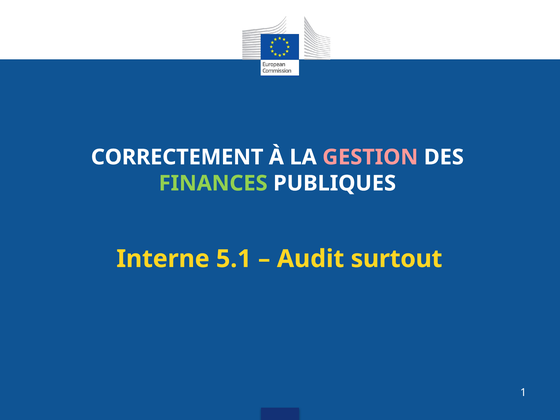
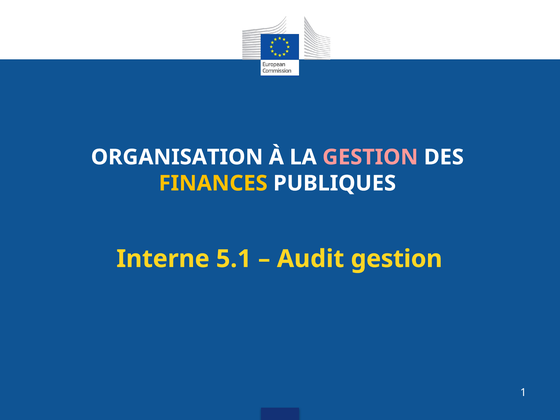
CORRECTEMENT: CORRECTEMENT -> ORGANISATION
FINANCES colour: light green -> yellow
Audit surtout: surtout -> gestion
